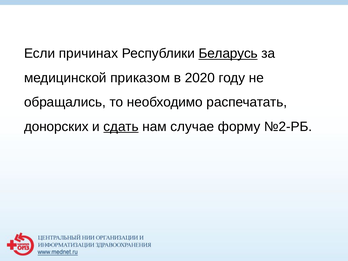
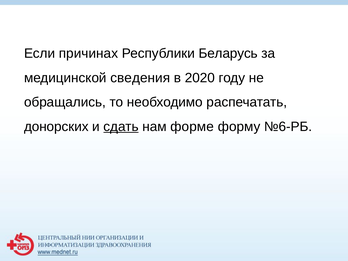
Беларусь underline: present -> none
приказом: приказом -> сведения
случае: случае -> форме
№2-РБ: №2-РБ -> №6-РБ
